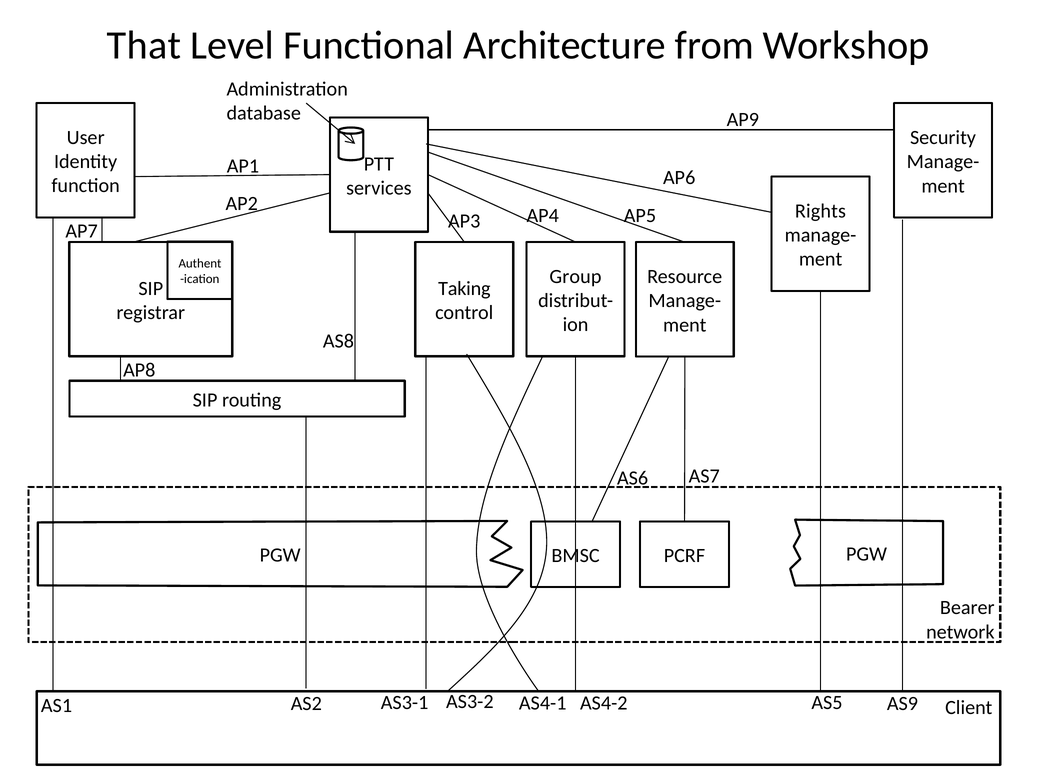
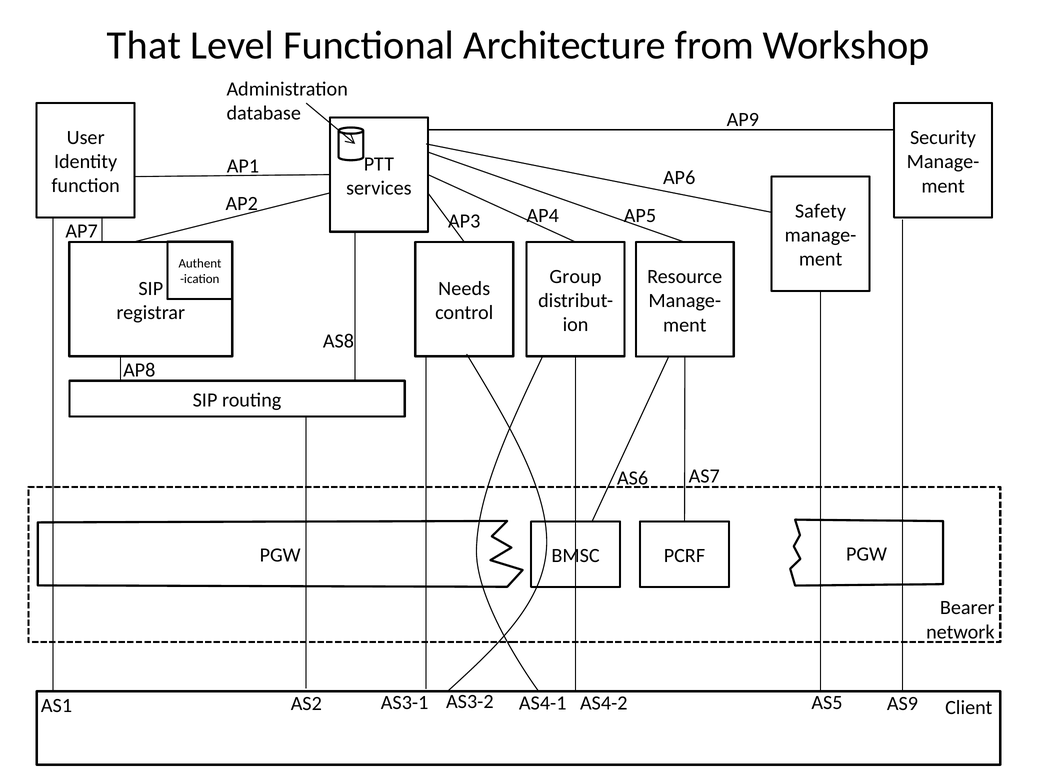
Rights: Rights -> Safety
Taking: Taking -> Needs
